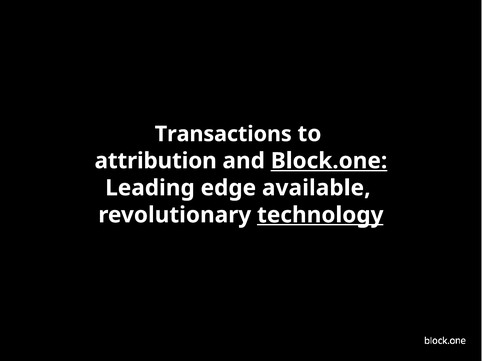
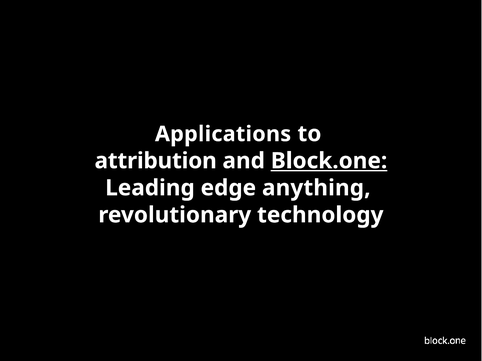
Transactions: Transactions -> Applications
available: available -> anything
technology underline: present -> none
